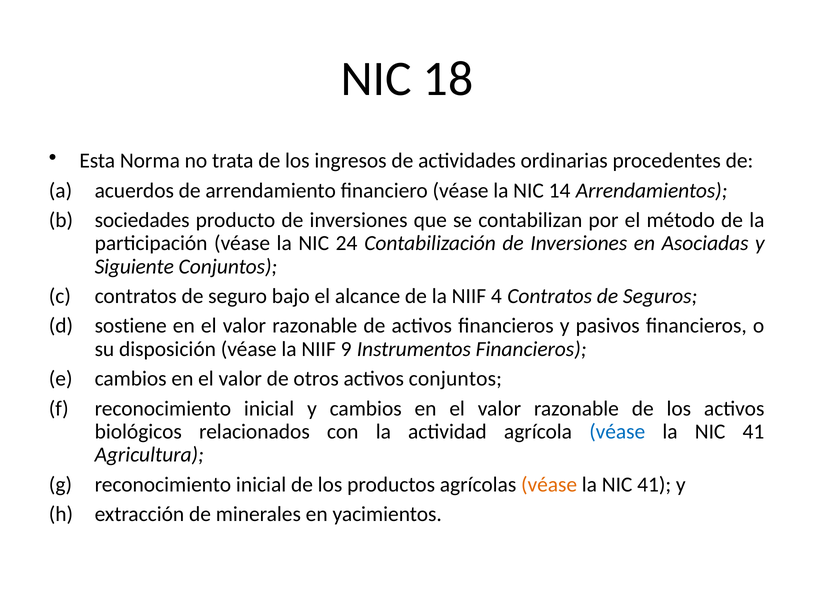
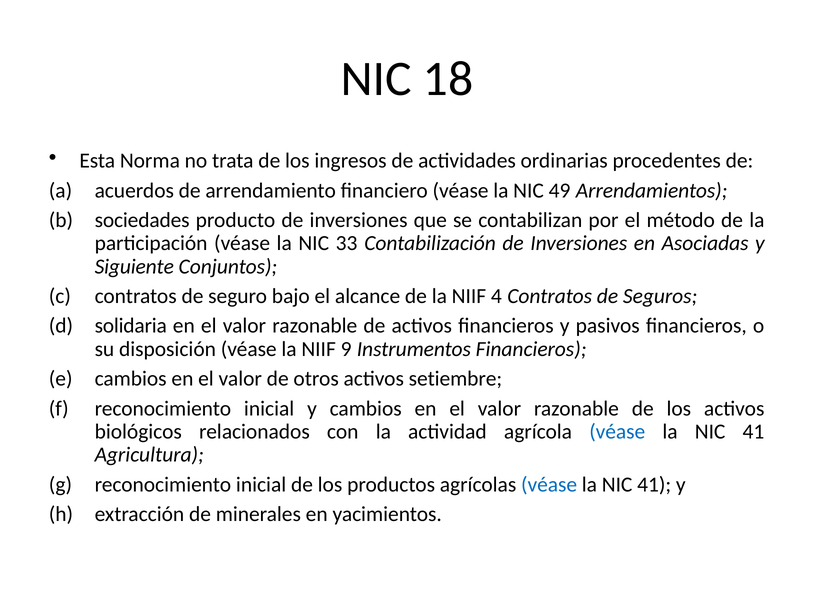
14: 14 -> 49
24: 24 -> 33
sostiene: sostiene -> solidaria
activos conjuntos: conjuntos -> setiembre
véase at (549, 485) colour: orange -> blue
